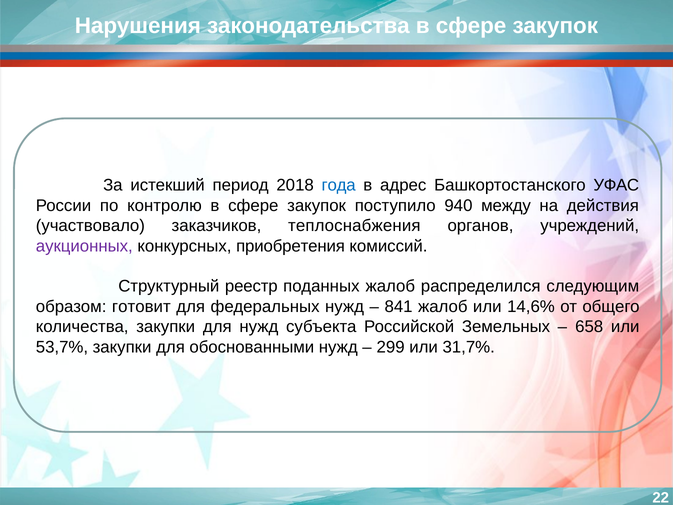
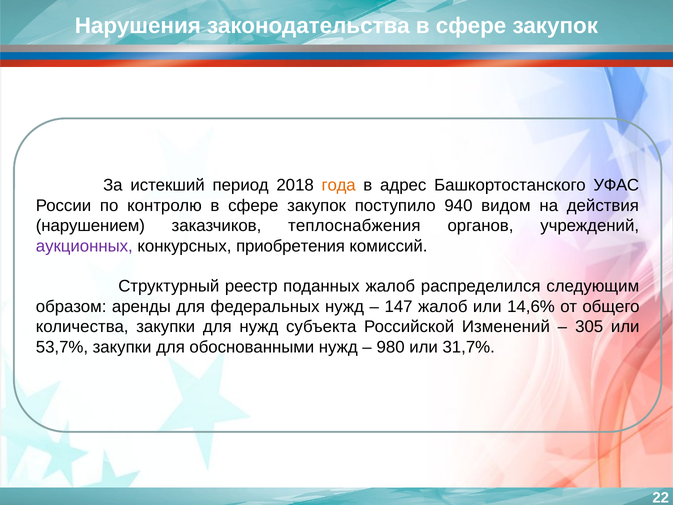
года colour: blue -> orange
между: между -> видом
участвовало: участвовало -> нарушением
готовит: готовит -> аренды
841: 841 -> 147
Земельных: Земельных -> Изменений
658: 658 -> 305
299: 299 -> 980
